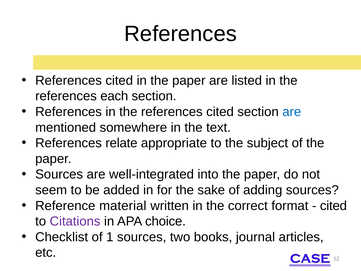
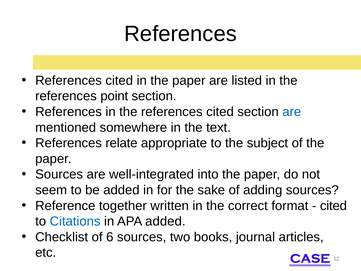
each: each -> point
material: material -> together
Citations colour: purple -> blue
APA choice: choice -> added
1: 1 -> 6
